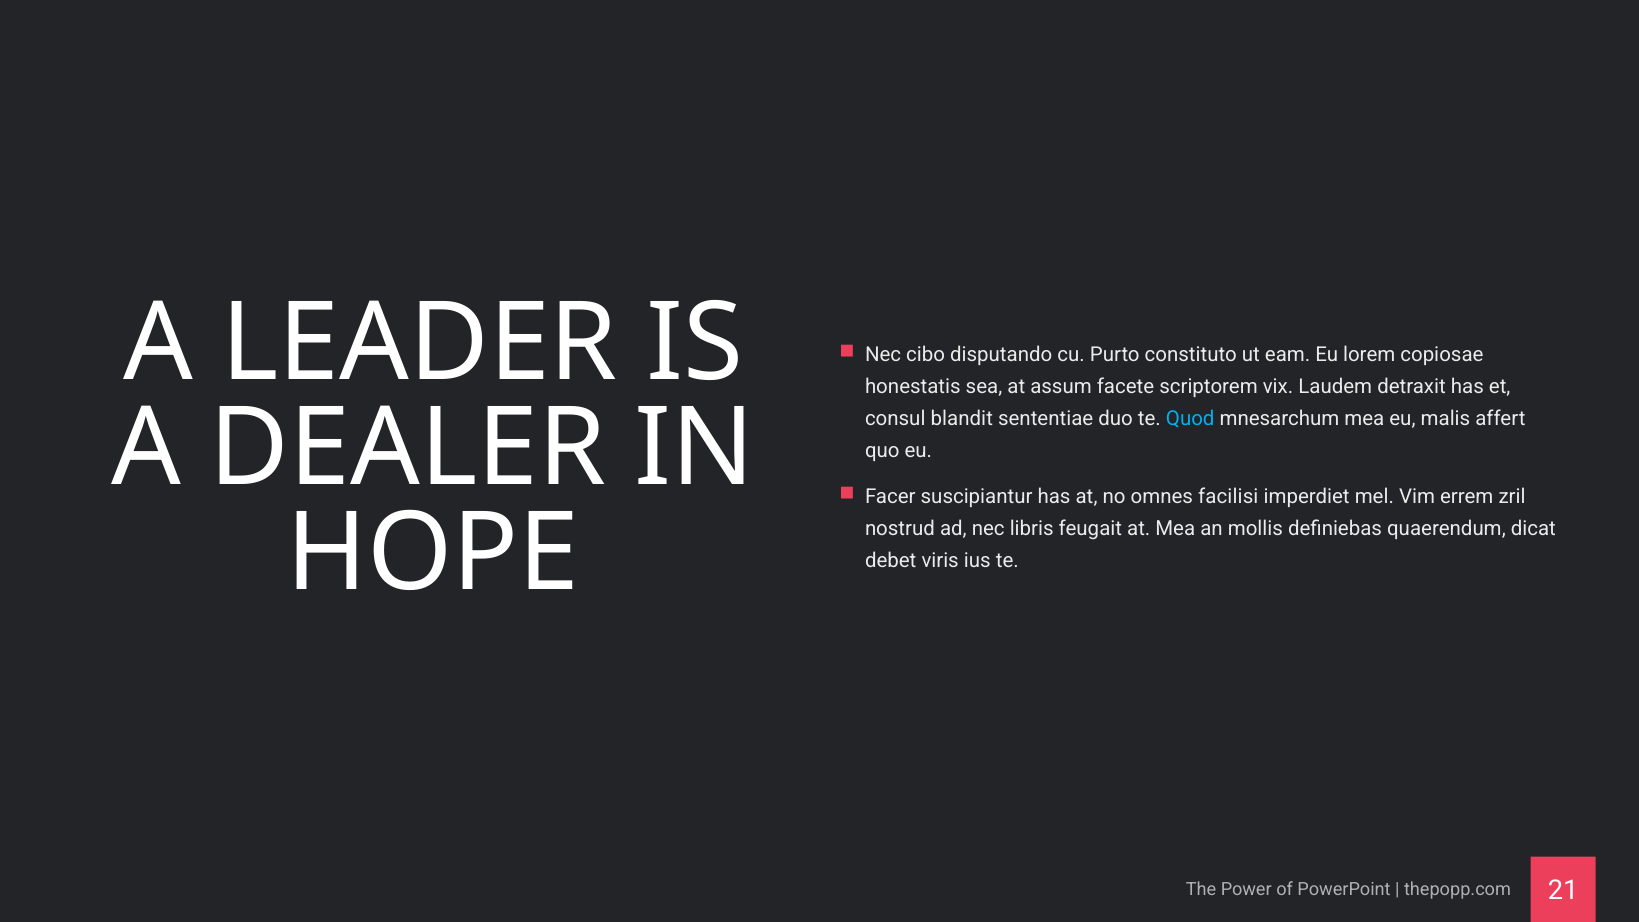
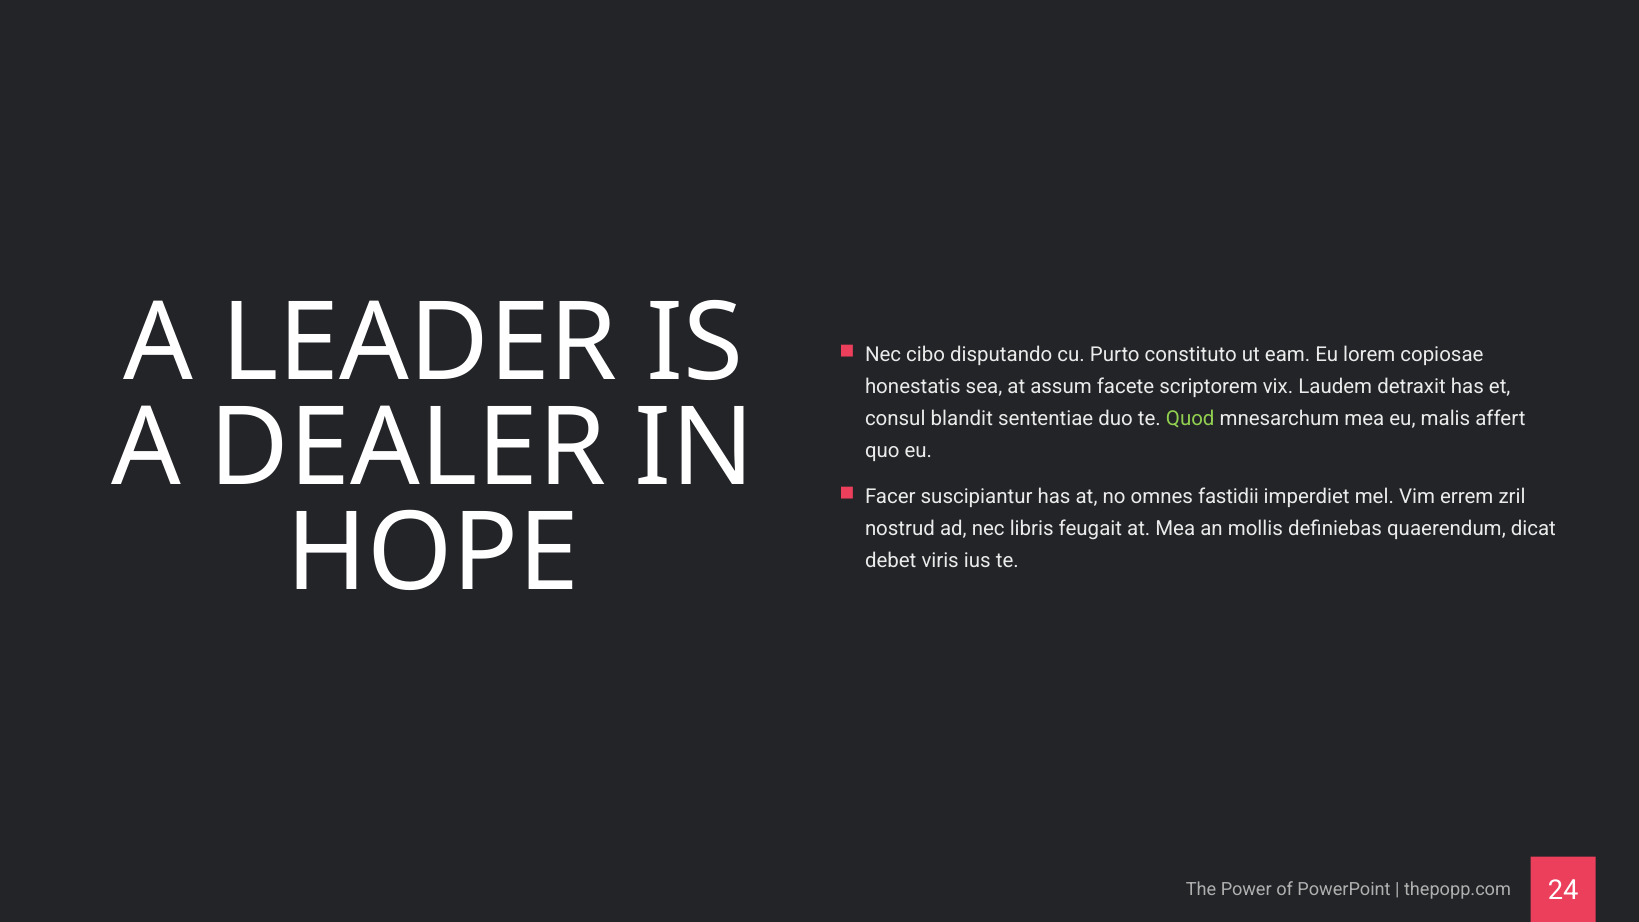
Quod colour: light blue -> light green
facilisi: facilisi -> fastidii
21: 21 -> 24
